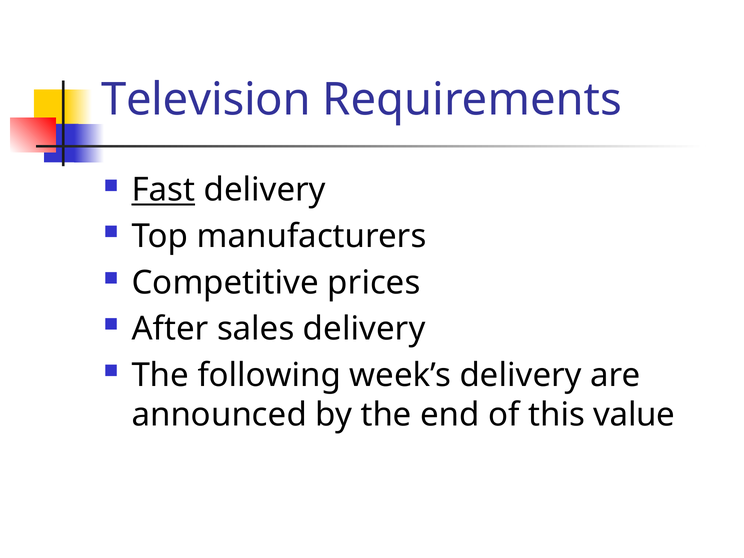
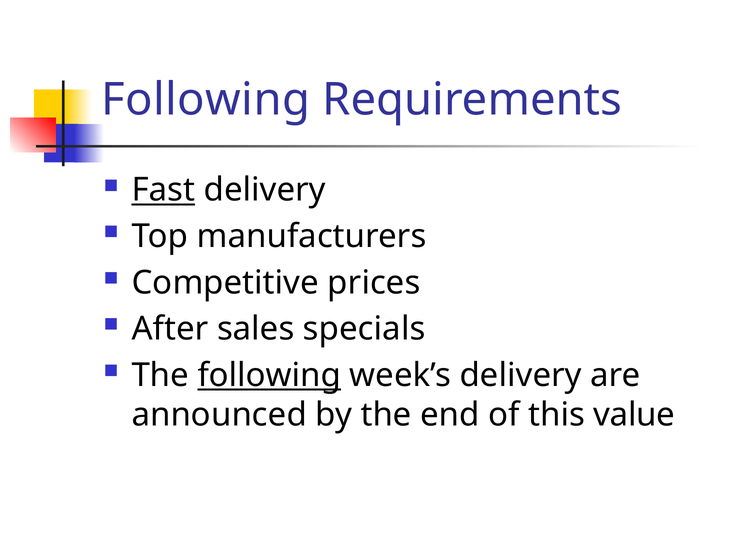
Television at (206, 100): Television -> Following
sales delivery: delivery -> specials
following at (269, 375) underline: none -> present
